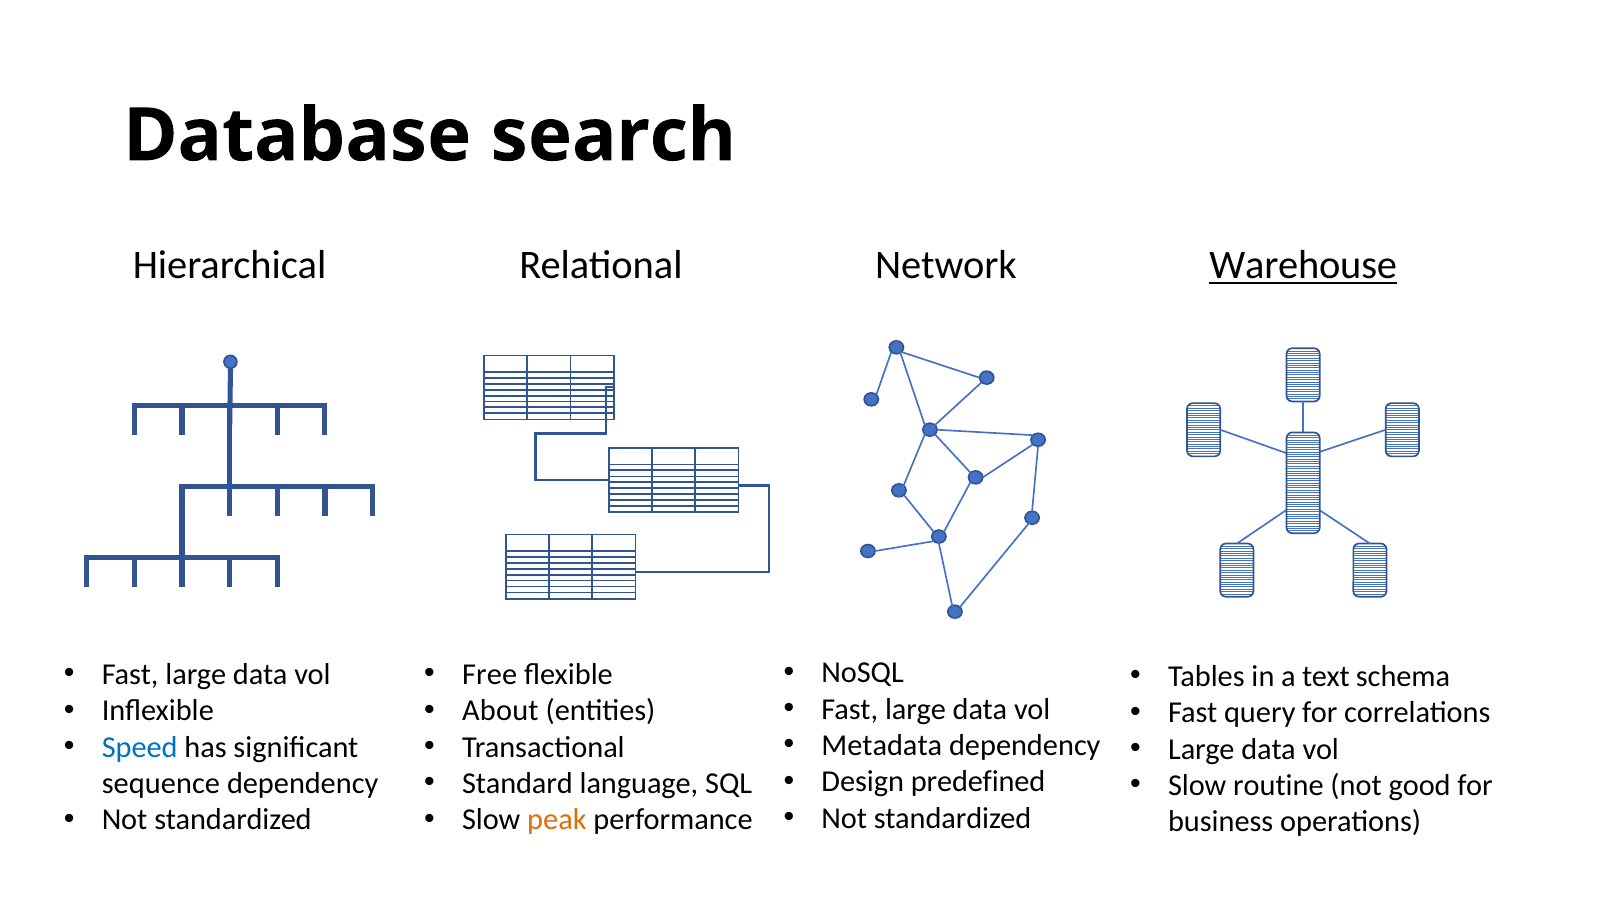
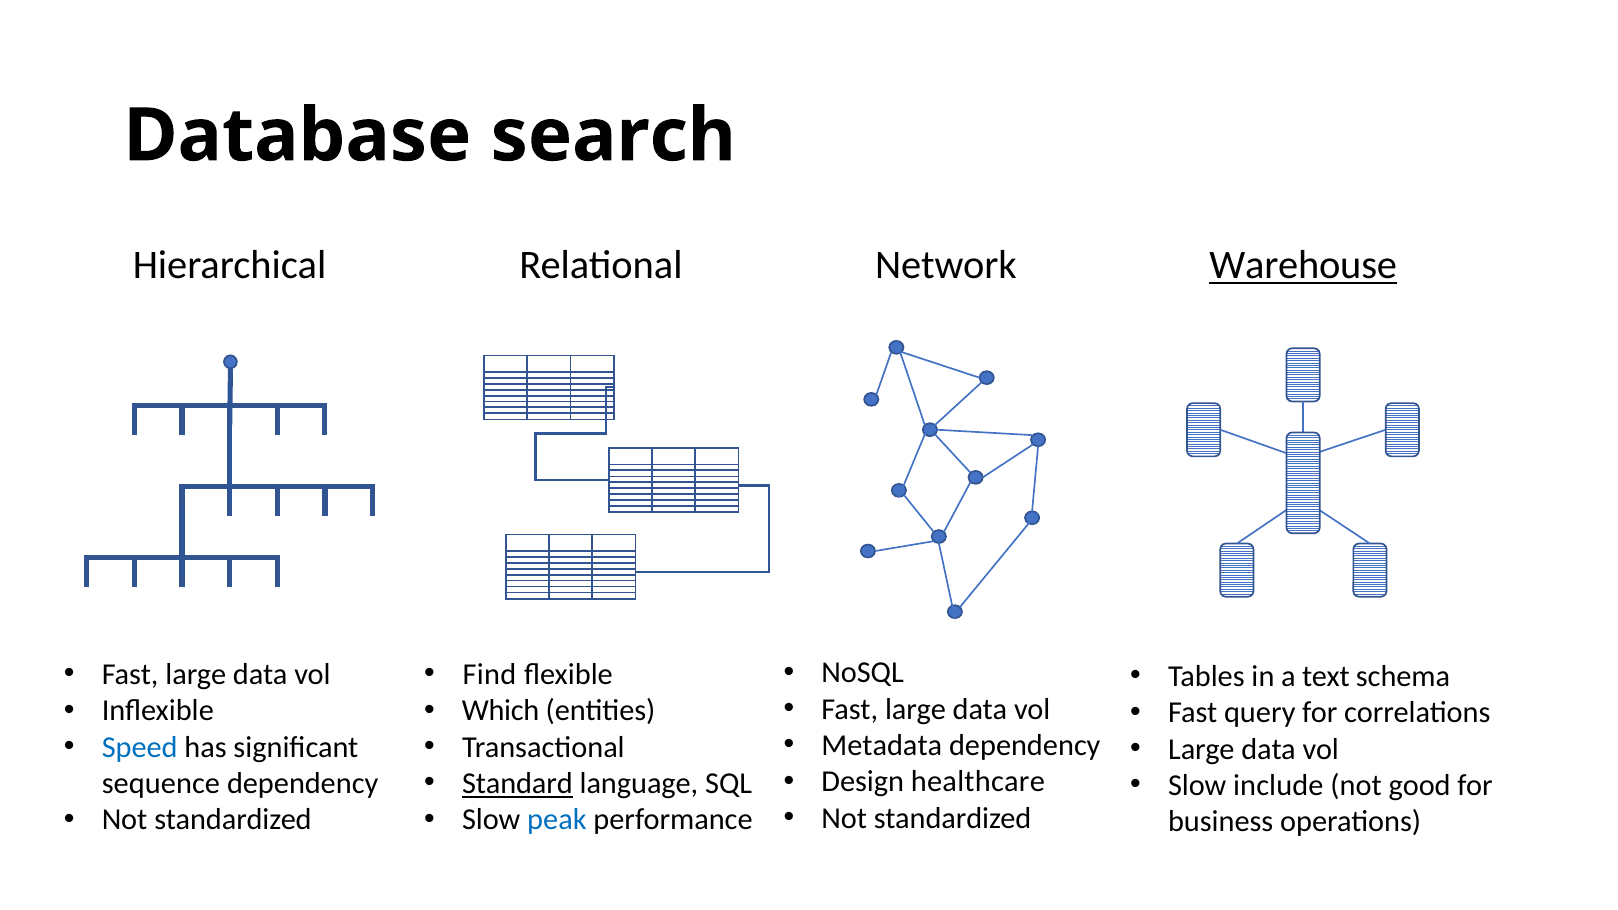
Free: Free -> Find
About: About -> Which
predefined: predefined -> healthcare
Standard underline: none -> present
routine: routine -> include
peak colour: orange -> blue
